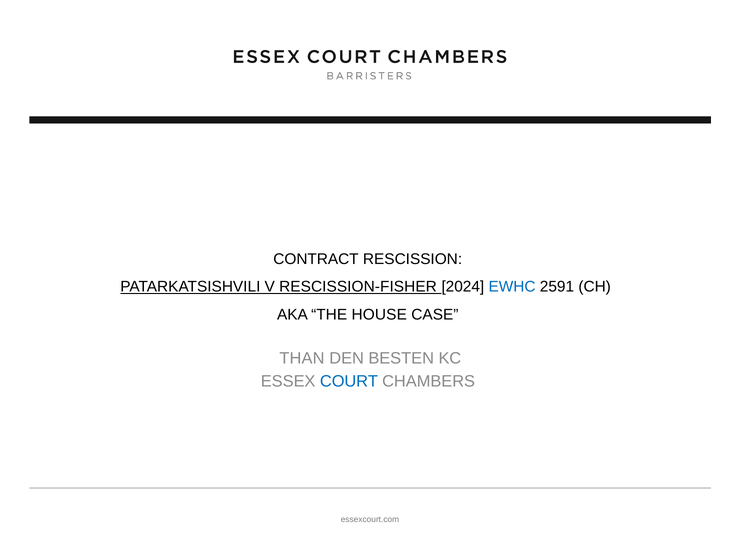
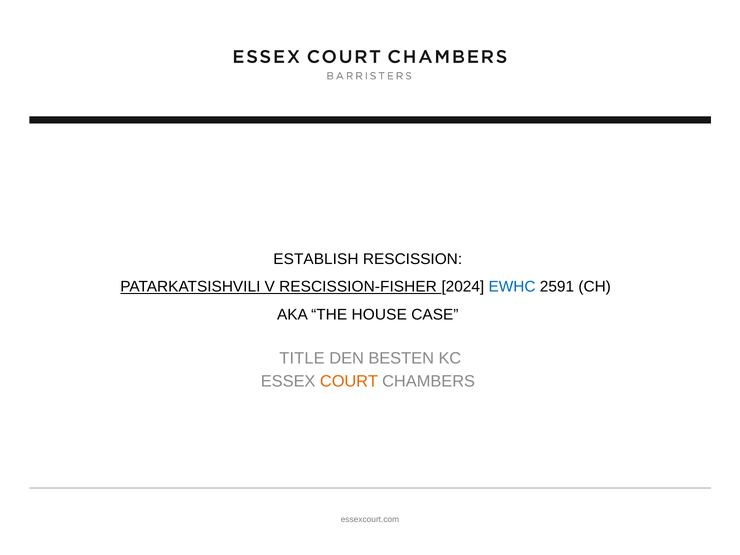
CONTRACT: CONTRACT -> ESTABLISH
THAN: THAN -> TITLE
COURT colour: blue -> orange
